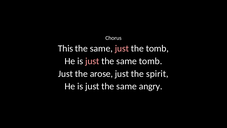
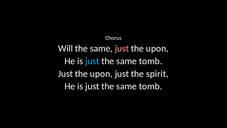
This: This -> Will
tomb at (157, 48): tomb -> upon
just at (92, 61) colour: pink -> light blue
arose at (101, 74): arose -> upon
angry at (151, 86): angry -> tomb
